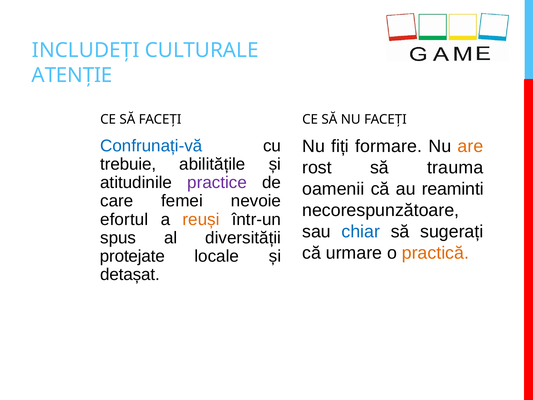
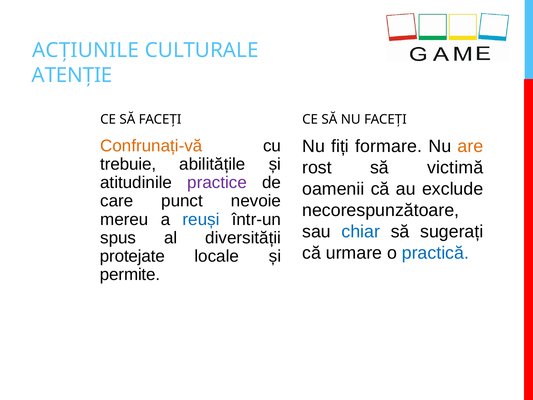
INCLUDEȚI: INCLUDEȚI -> ACȚIUNILE
Confrunați-vă colour: blue -> orange
trauma: trauma -> victimă
reaminti: reaminti -> exclude
femei: femei -> punct
efortul: efortul -> mereu
reuși colour: orange -> blue
practică colour: orange -> blue
detașat: detașat -> permite
